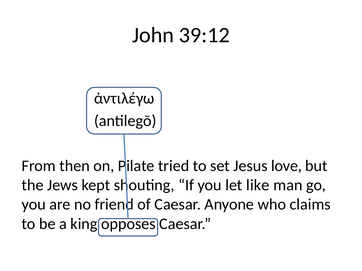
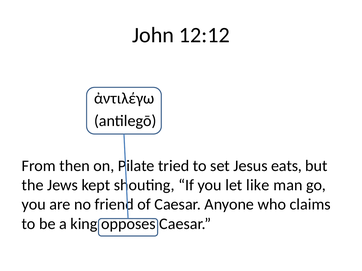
39:12: 39:12 -> 12:12
love: love -> eats
